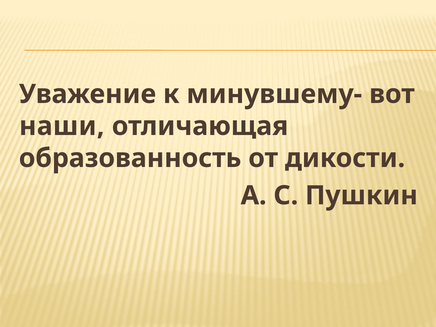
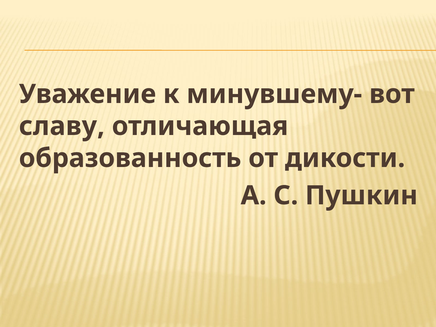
наши: наши -> славу
